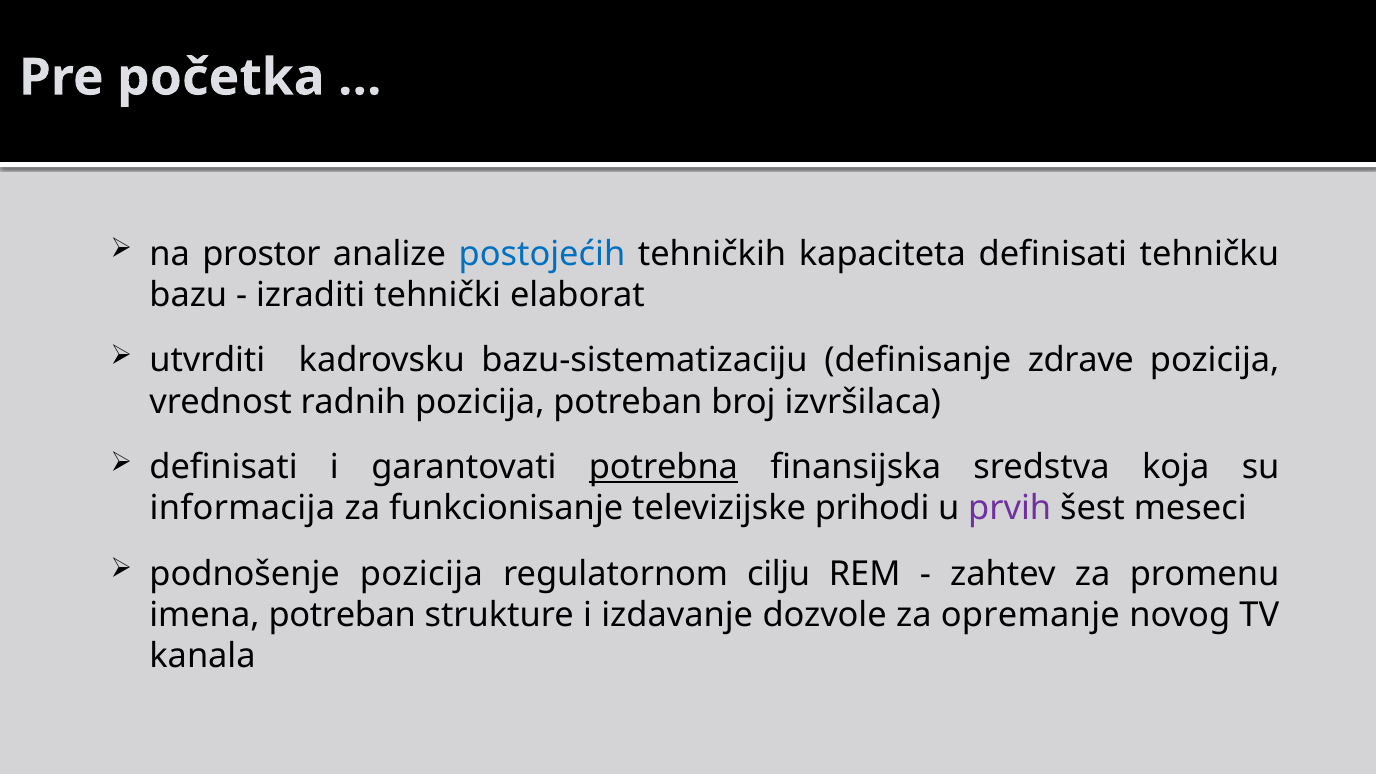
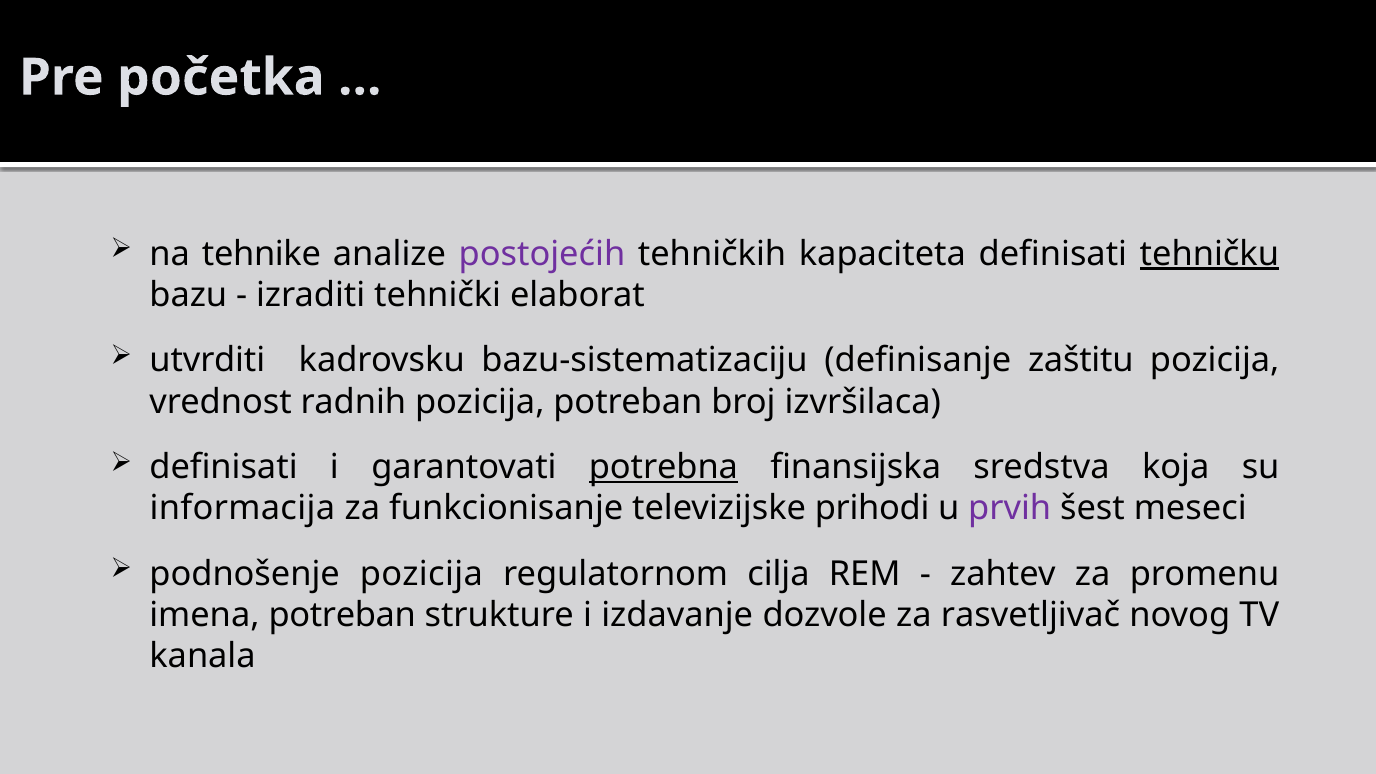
prostor: prostor -> tehnike
postojećih colour: blue -> purple
tehničku underline: none -> present
zdrave: zdrave -> zaštitu
cilju: cilju -> cilja
opremanje: opremanje -> rasvetljivač
